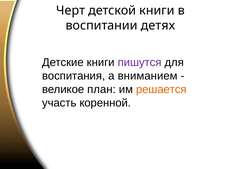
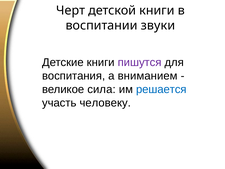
детях: детях -> звуки
план: план -> сила
решается colour: orange -> blue
коренной: коренной -> человеку
